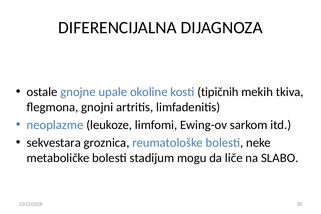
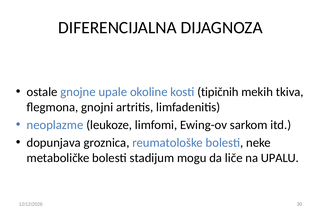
sekvestara: sekvestara -> dopunjava
SLABO: SLABO -> UPALU
